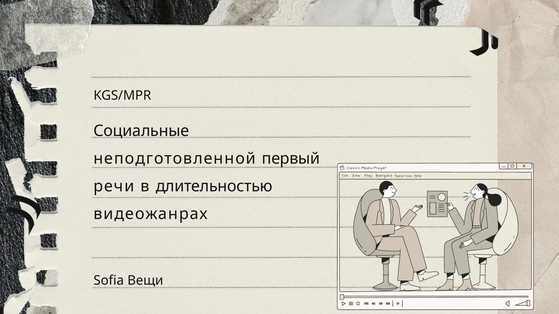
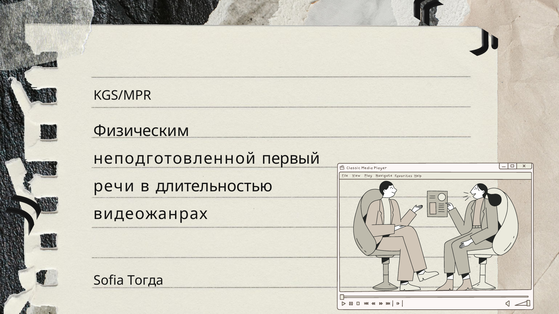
Социальные: Социальные -> Физическим
Вещи: Вещи -> Тогда
